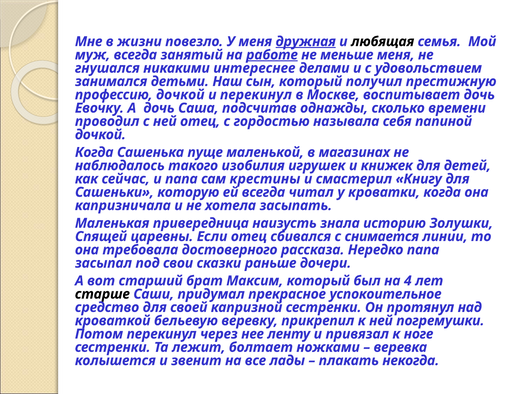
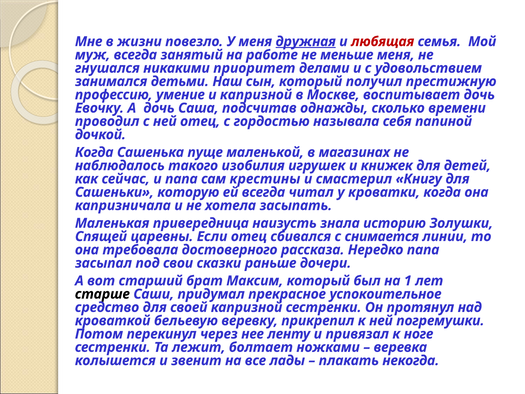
любящая colour: black -> red
работе underline: present -> none
интереснее: интереснее -> приоритет
профессию дочкой: дочкой -> умение
и перекинул: перекинул -> капризной
4: 4 -> 1
